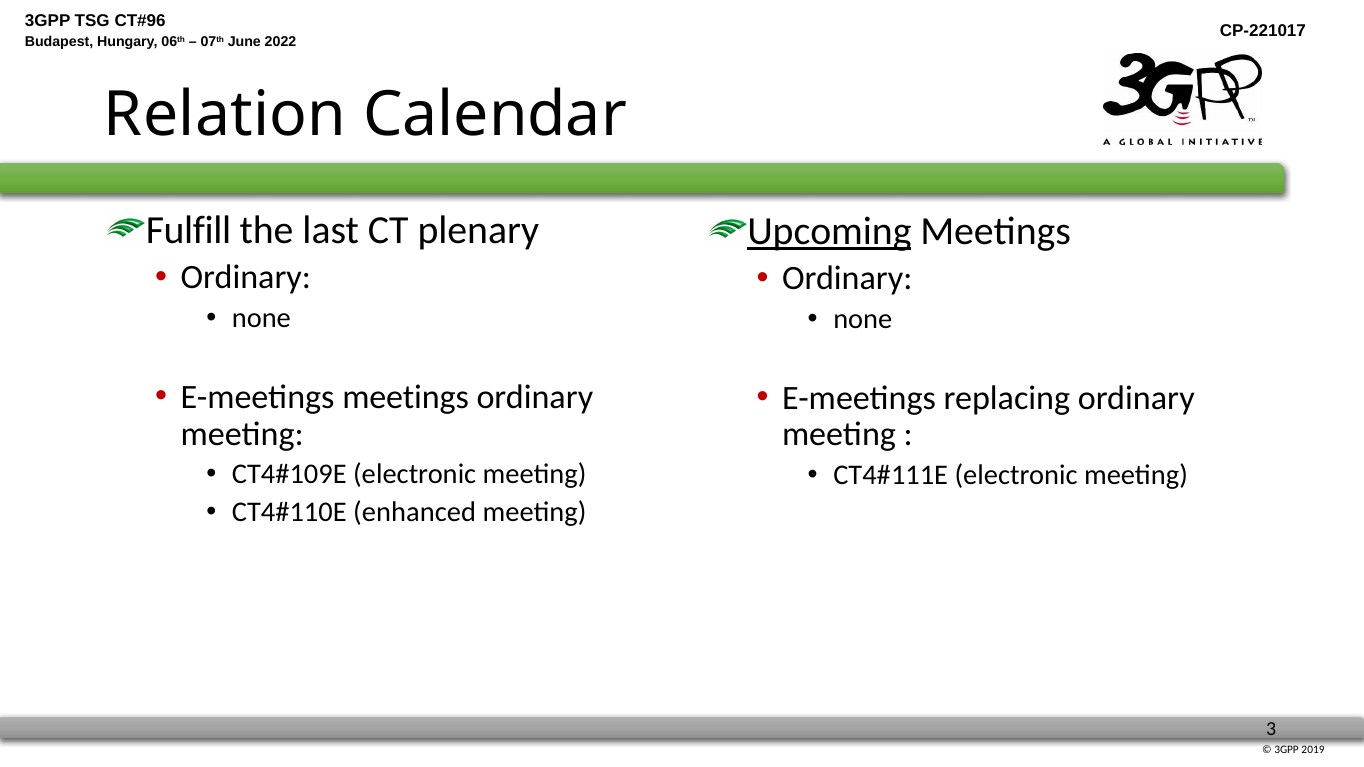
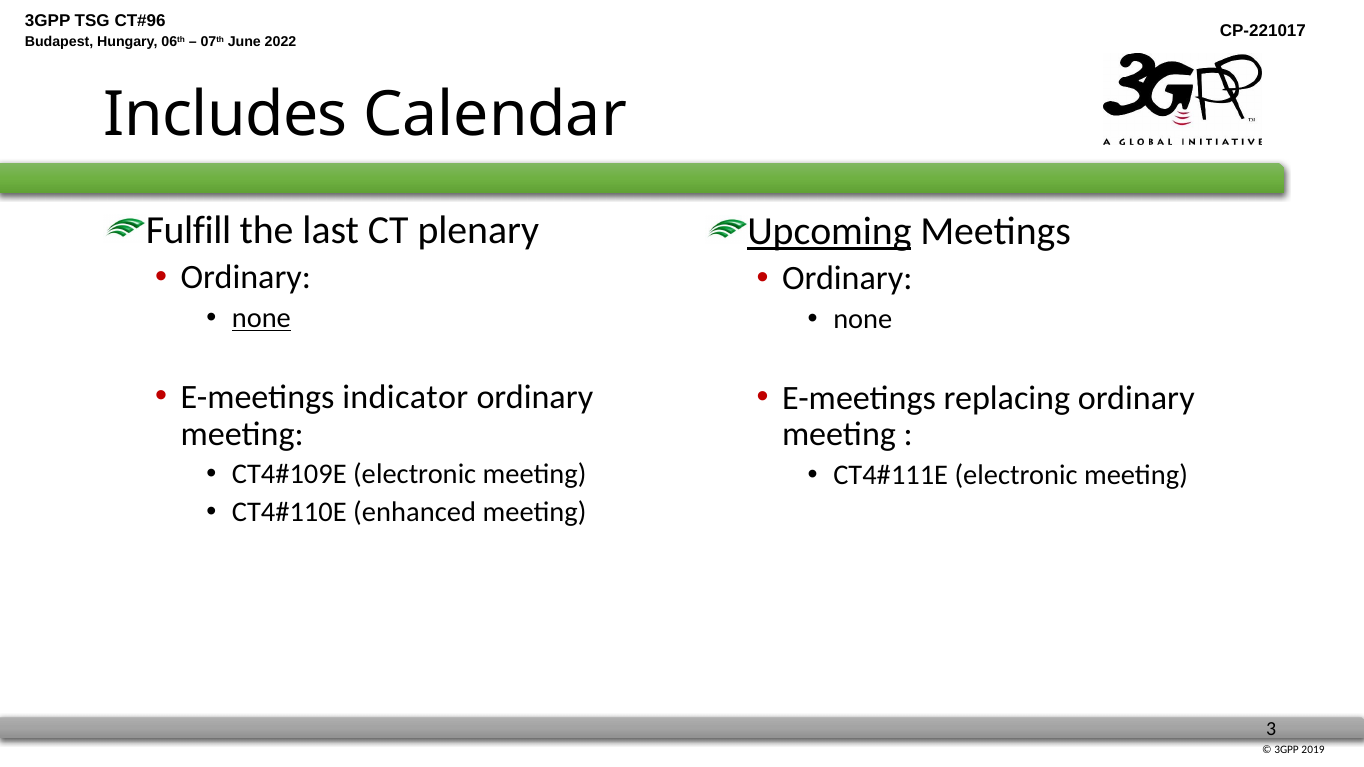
Relation: Relation -> Includes
none at (261, 318) underline: none -> present
E-meetings meetings: meetings -> indicator
